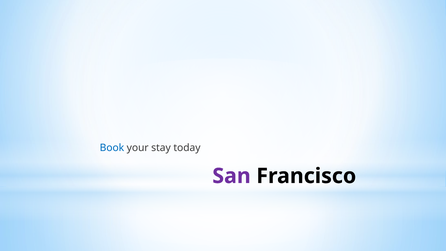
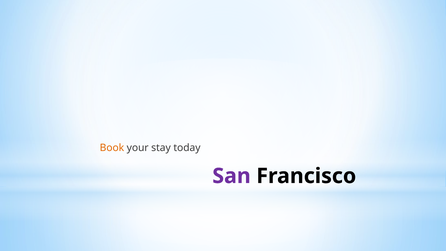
Book colour: blue -> orange
